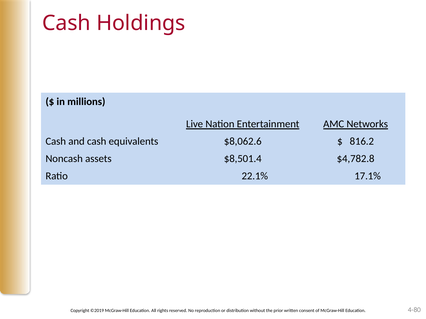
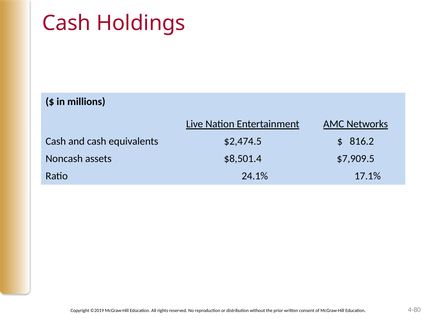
$8,062.6: $8,062.6 -> $2,474.5
$4,782.8: $4,782.8 -> $7,909.5
22.1%: 22.1% -> 24.1%
